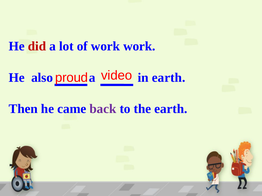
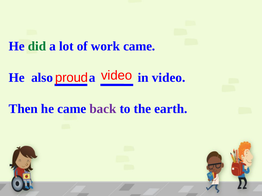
did colour: red -> green
work work: work -> came
in earth: earth -> video
